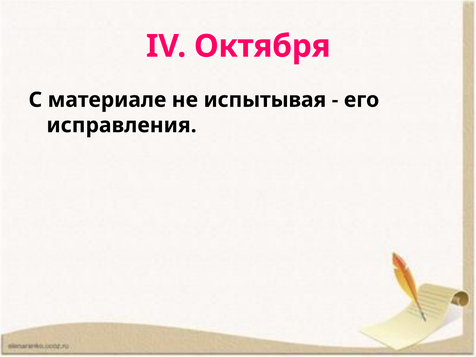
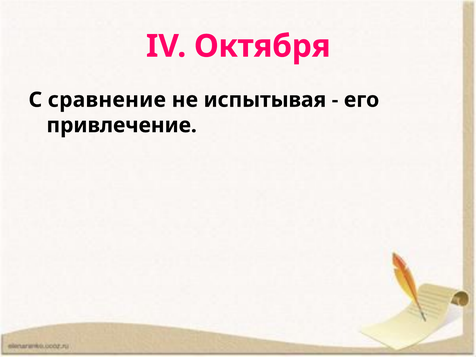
материале: материале -> сравнение
исправления: исправления -> привлечение
